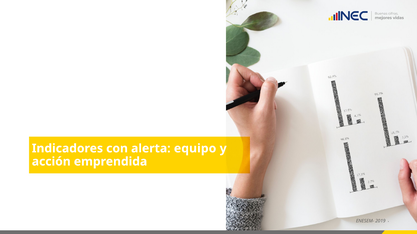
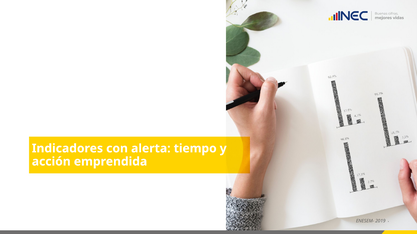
equipo: equipo -> tiempo
